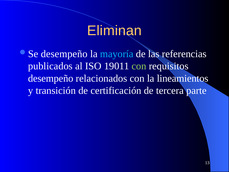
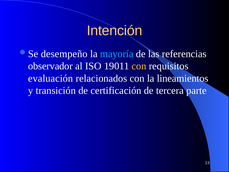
Eliminan: Eliminan -> Intención
publicados: publicados -> observador
con at (139, 66) colour: light green -> yellow
desempeño at (51, 78): desempeño -> evaluación
